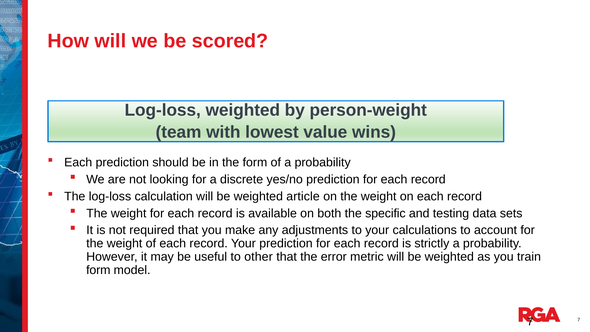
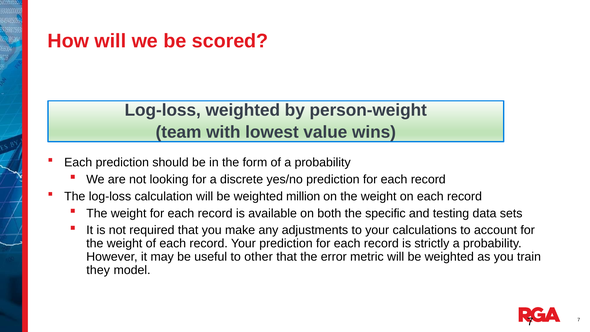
article: article -> million
form at (98, 270): form -> they
